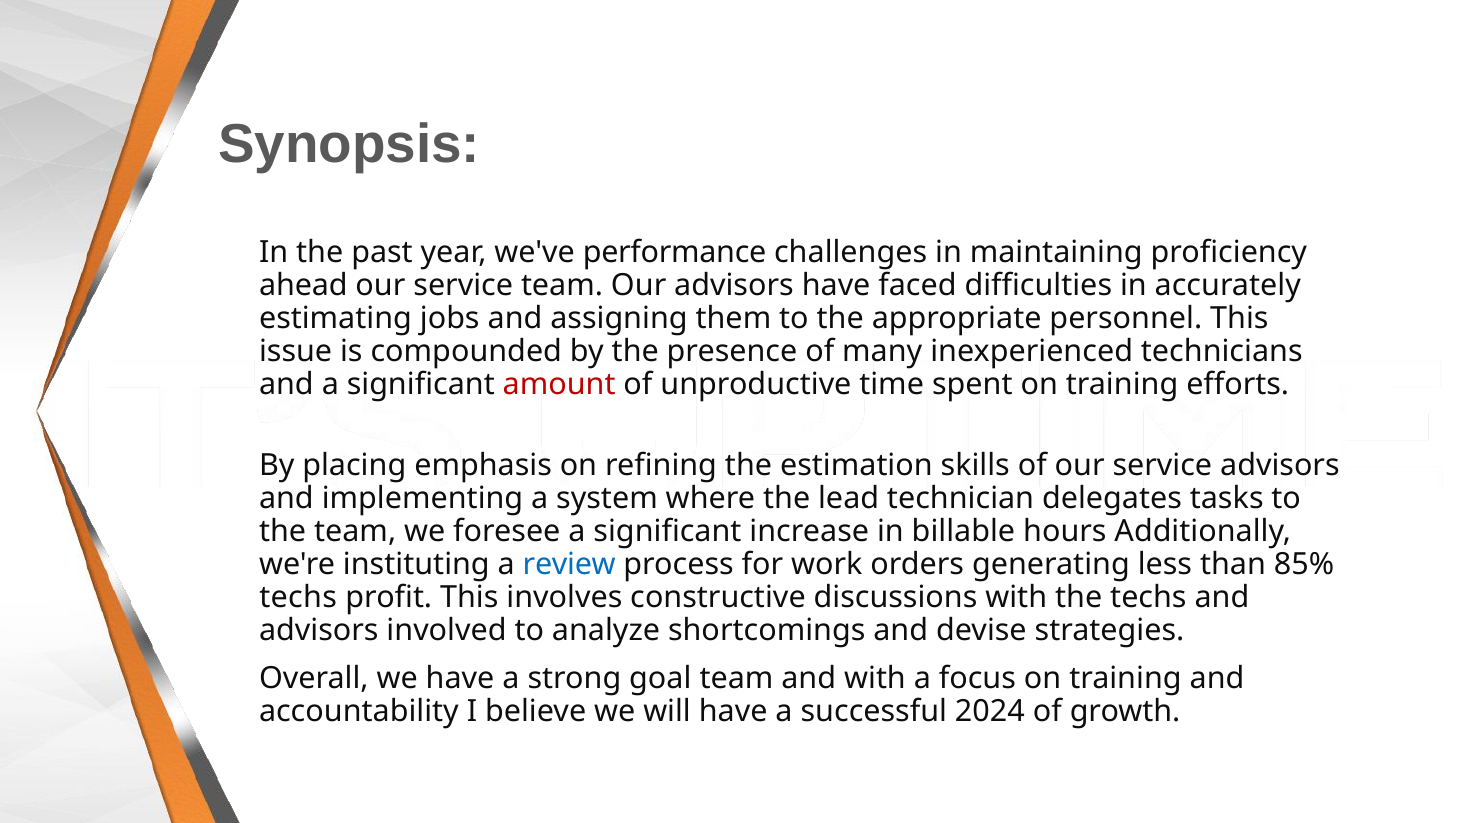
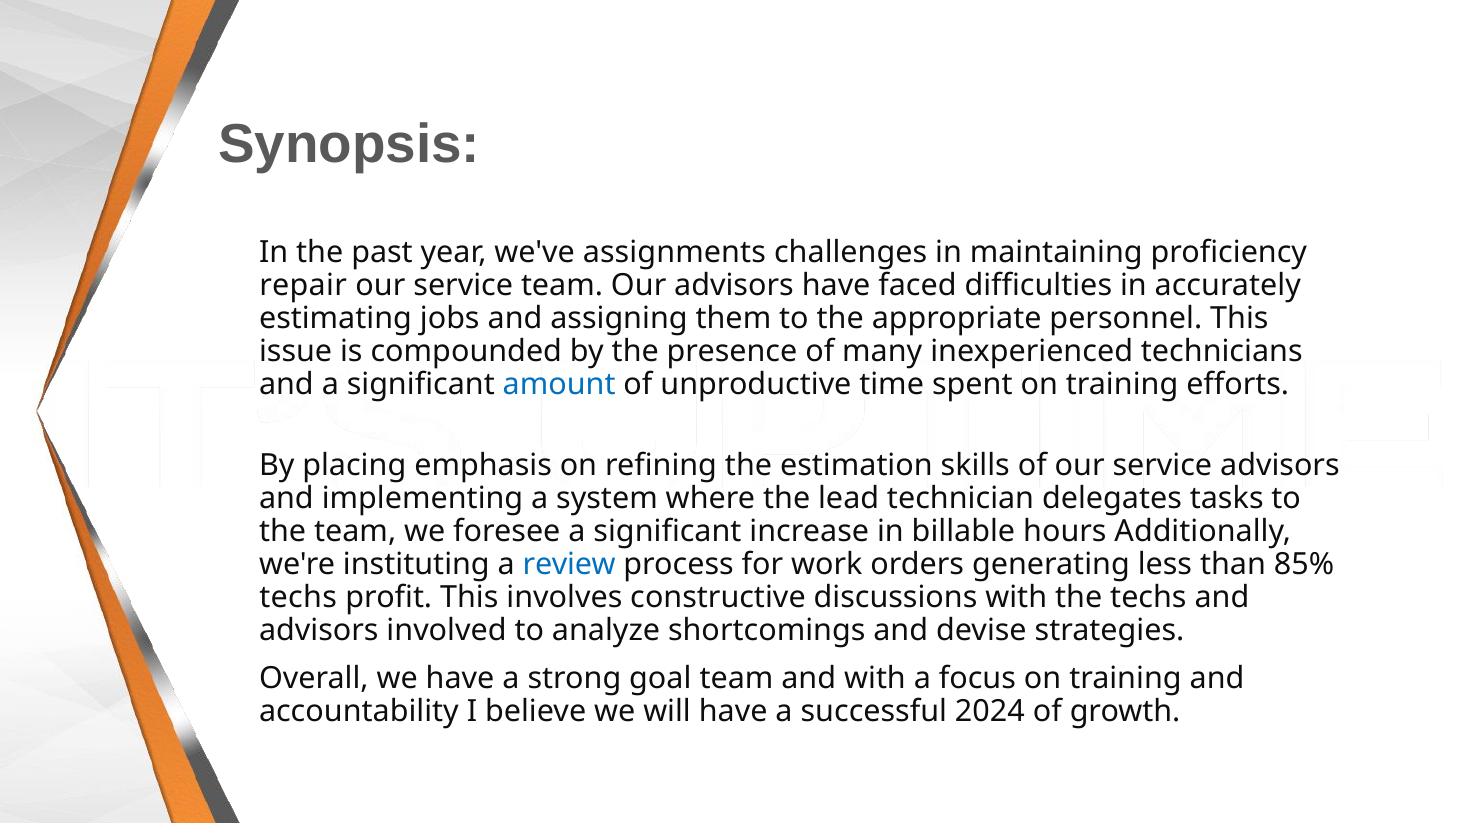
performance: performance -> assignments
ahead: ahead -> repair
amount colour: red -> blue
